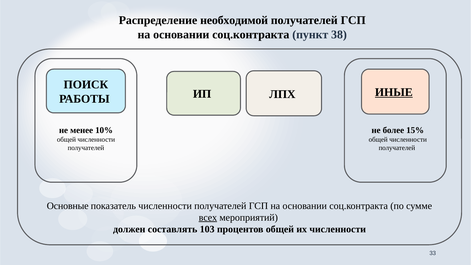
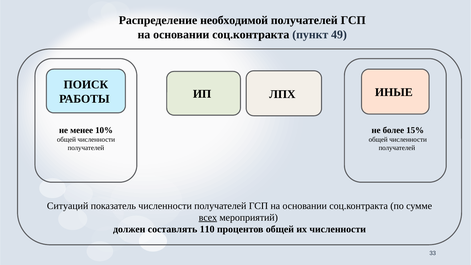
38: 38 -> 49
ИНЫЕ underline: present -> none
Основные: Основные -> Ситуаций
103: 103 -> 110
